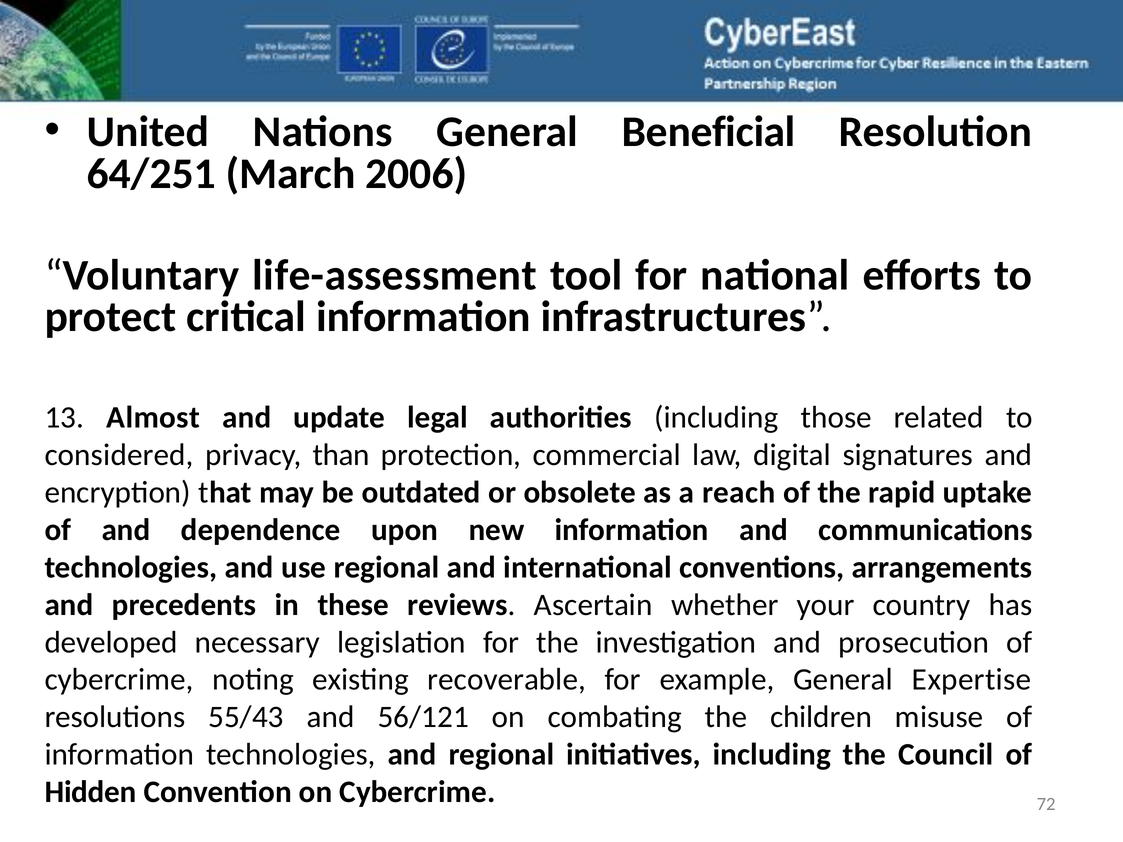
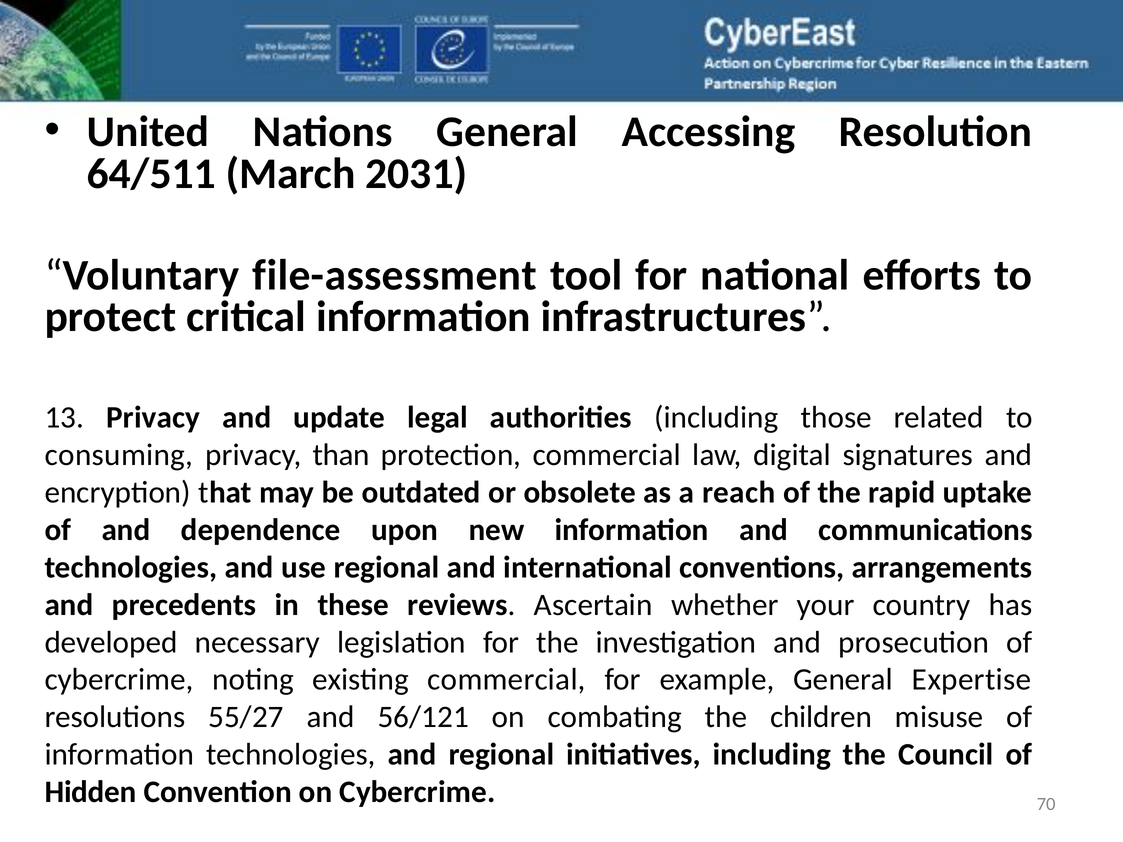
Beneficial: Beneficial -> Accessing
64/251: 64/251 -> 64/511
2006: 2006 -> 2031
life-assessment: life-assessment -> file-assessment
13 Almost: Almost -> Privacy
considered: considered -> consuming
existing recoverable: recoverable -> commercial
55/43: 55/43 -> 55/27
72: 72 -> 70
